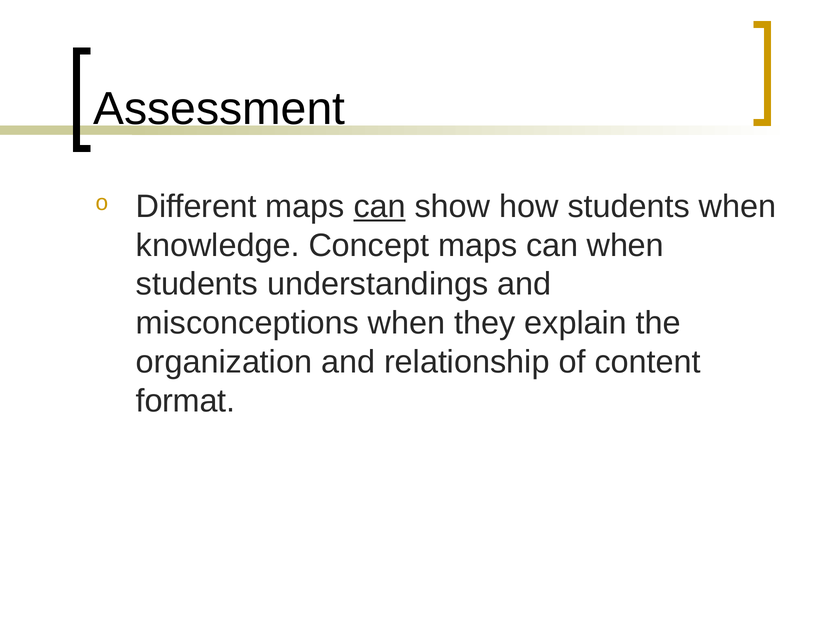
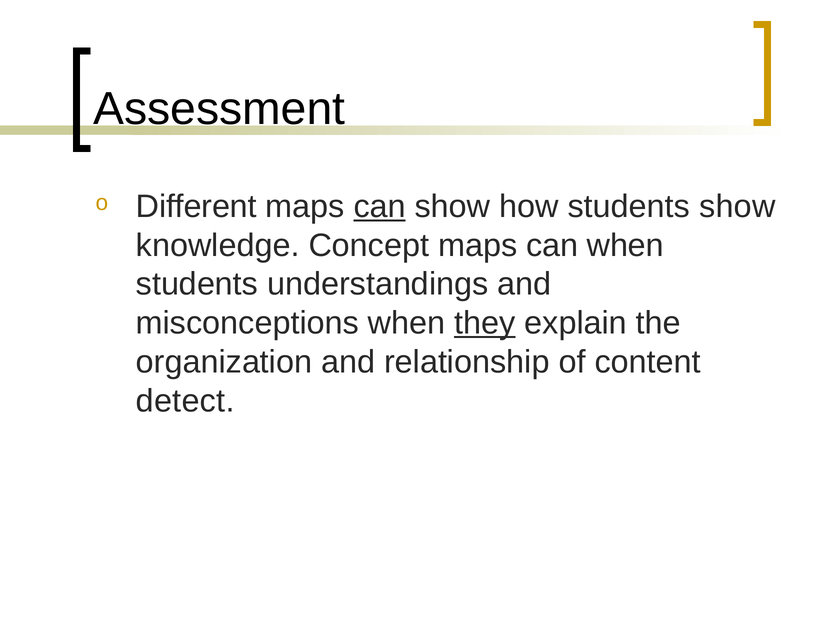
students when: when -> show
they underline: none -> present
format: format -> detect
